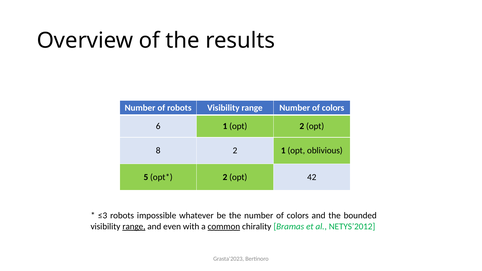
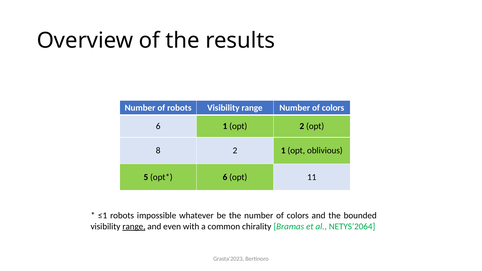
2 at (225, 177): 2 -> 6
42: 42 -> 11
≤3: ≤3 -> ≤1
common underline: present -> none
NETYS’2012: NETYS’2012 -> NETYS’2064
